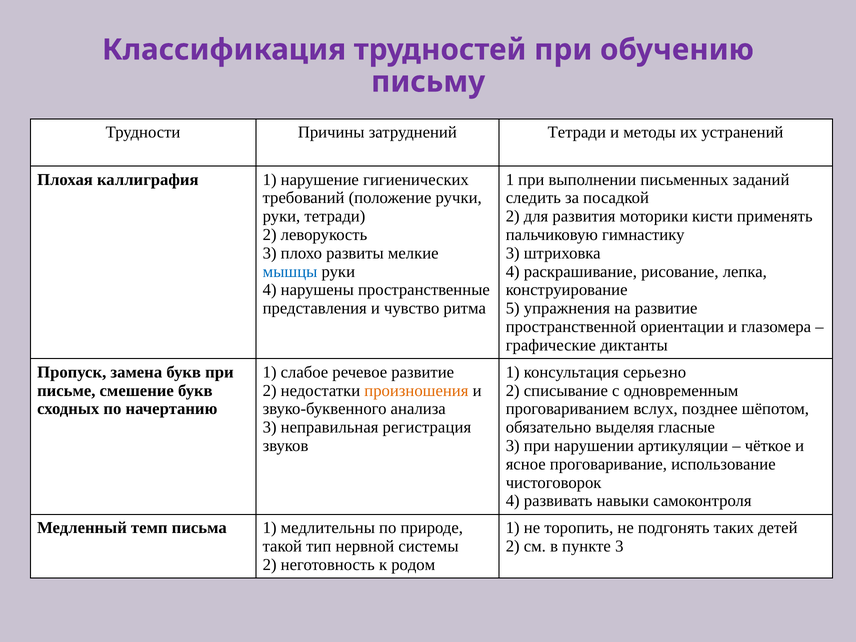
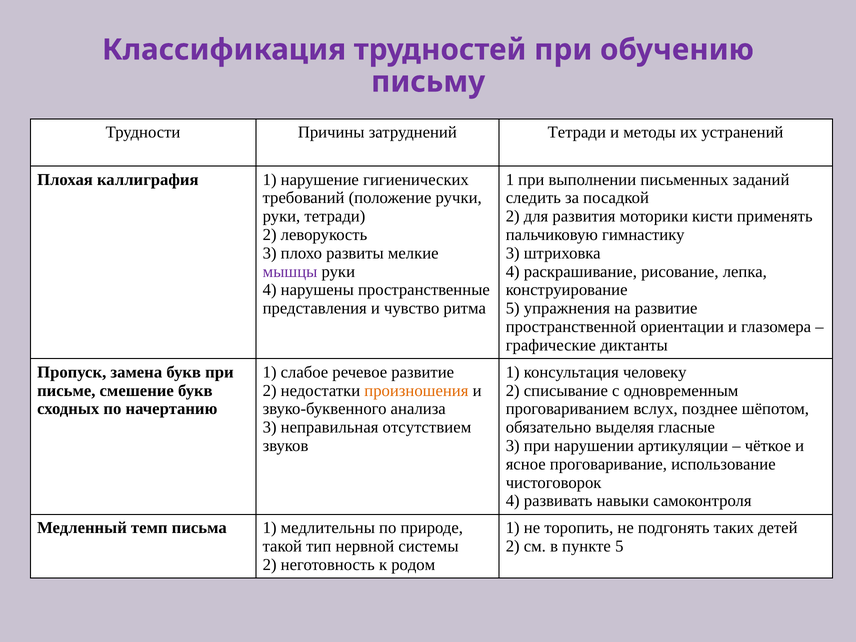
мышцы colour: blue -> purple
серьезно: серьезно -> человеку
регистрация: регистрация -> отсутствием
пункте 3: 3 -> 5
